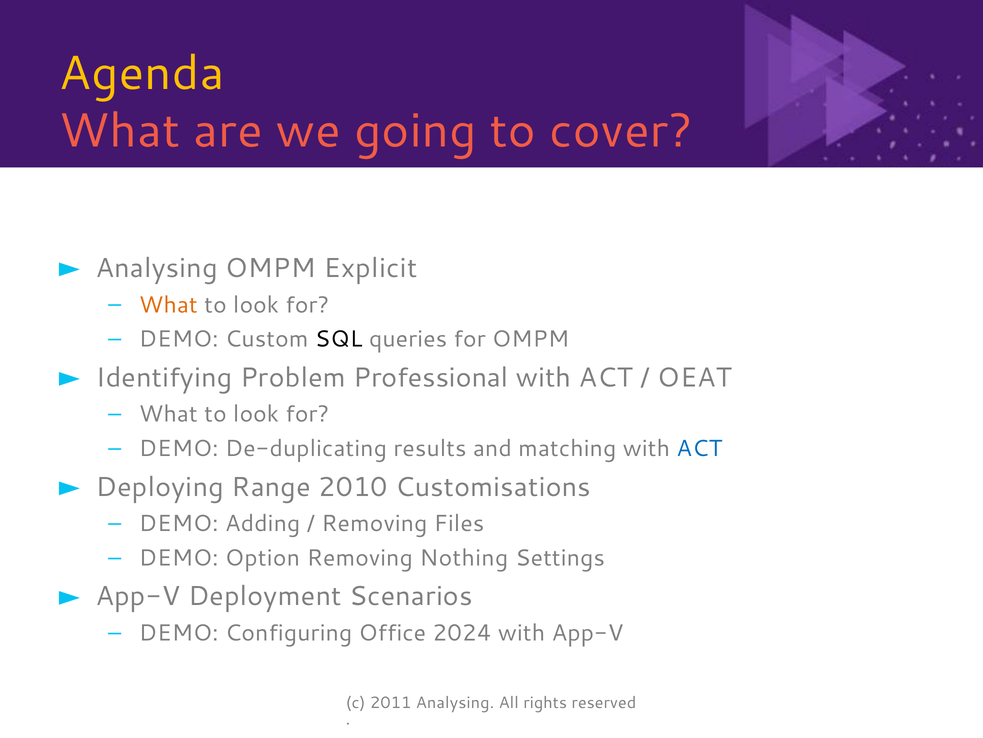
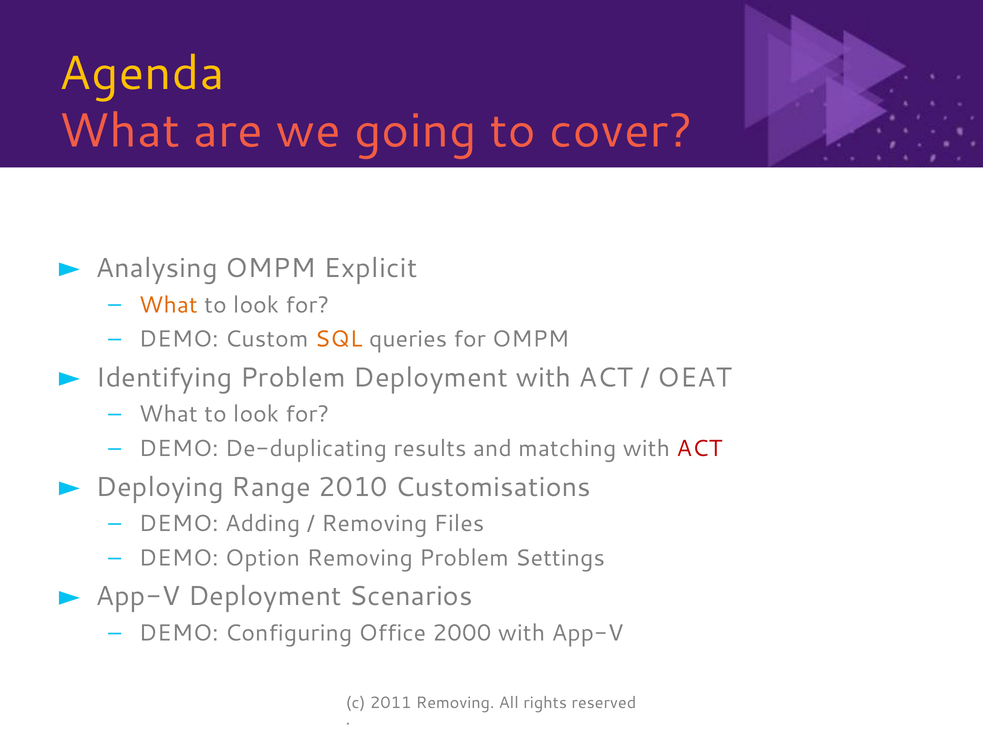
SQL colour: black -> orange
Problem Professional: Professional -> Deployment
ACT at (699, 448) colour: blue -> red
Removing Nothing: Nothing -> Problem
2024: 2024 -> 2000
2011 Analysing: Analysing -> Removing
